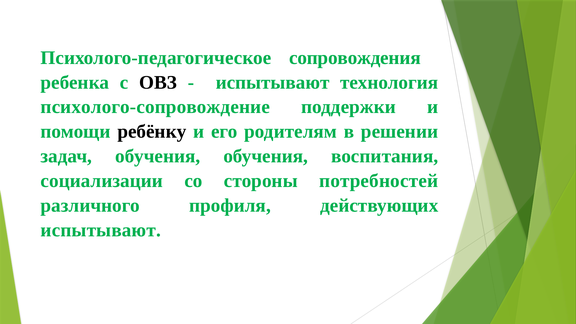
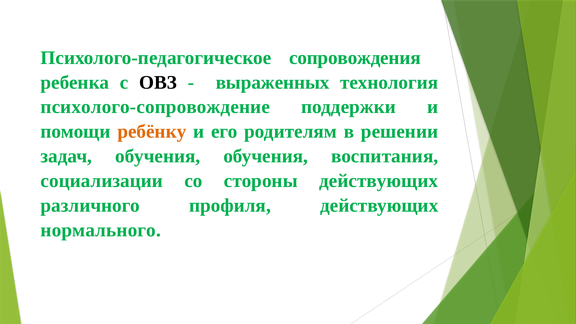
испытывают at (273, 82): испытывают -> выраженных
ребёнку colour: black -> orange
стороны потребностей: потребностей -> действующих
испытывают at (101, 230): испытывают -> нормального
